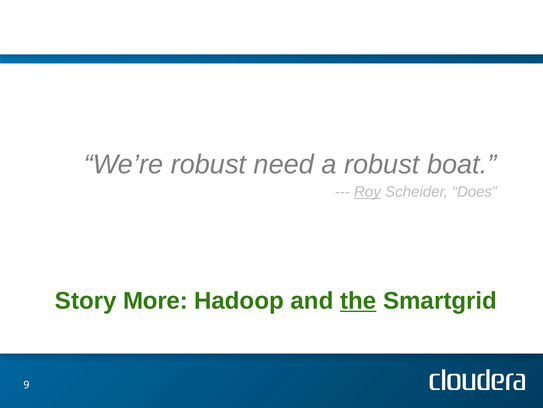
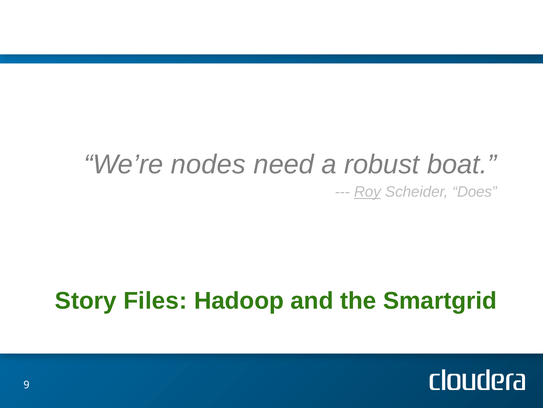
We’re robust: robust -> nodes
More: More -> Files
the underline: present -> none
